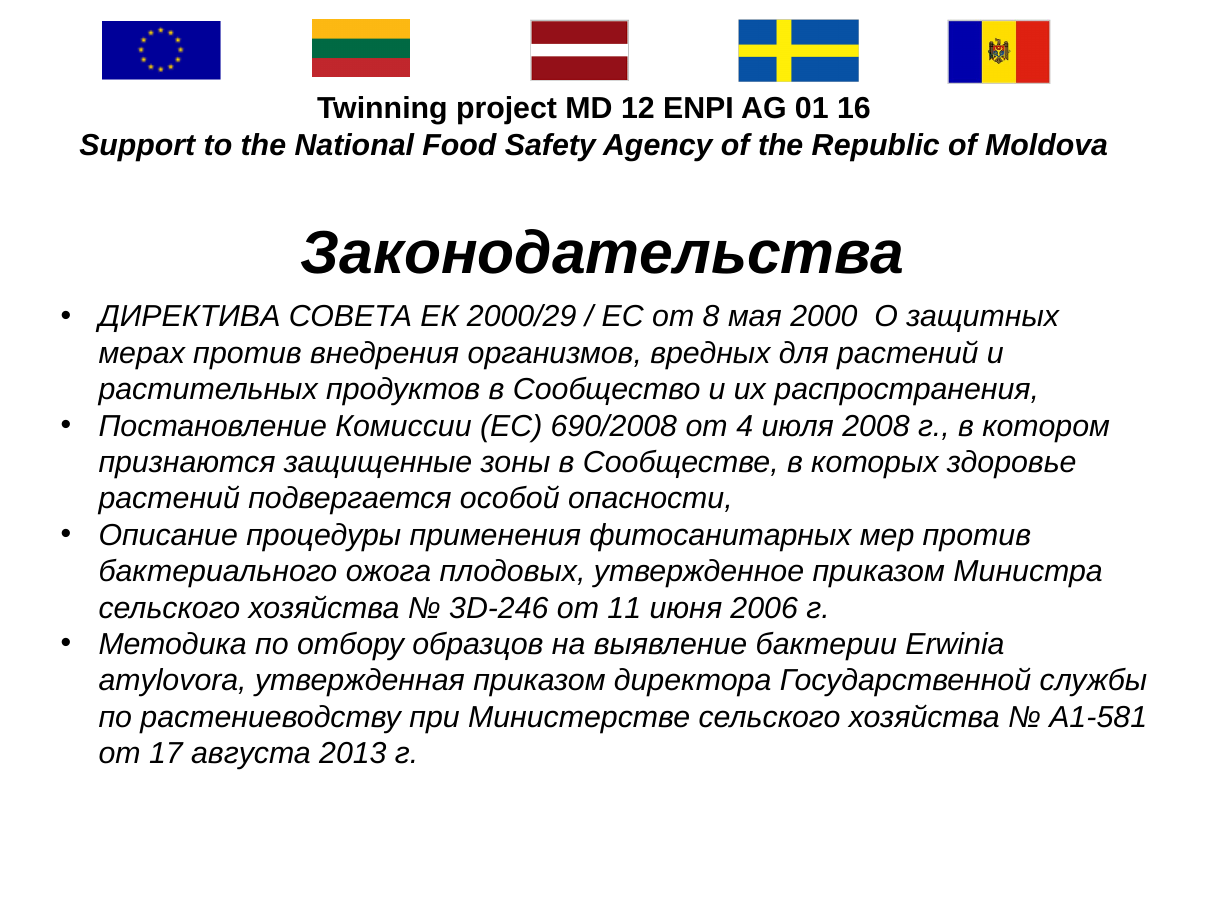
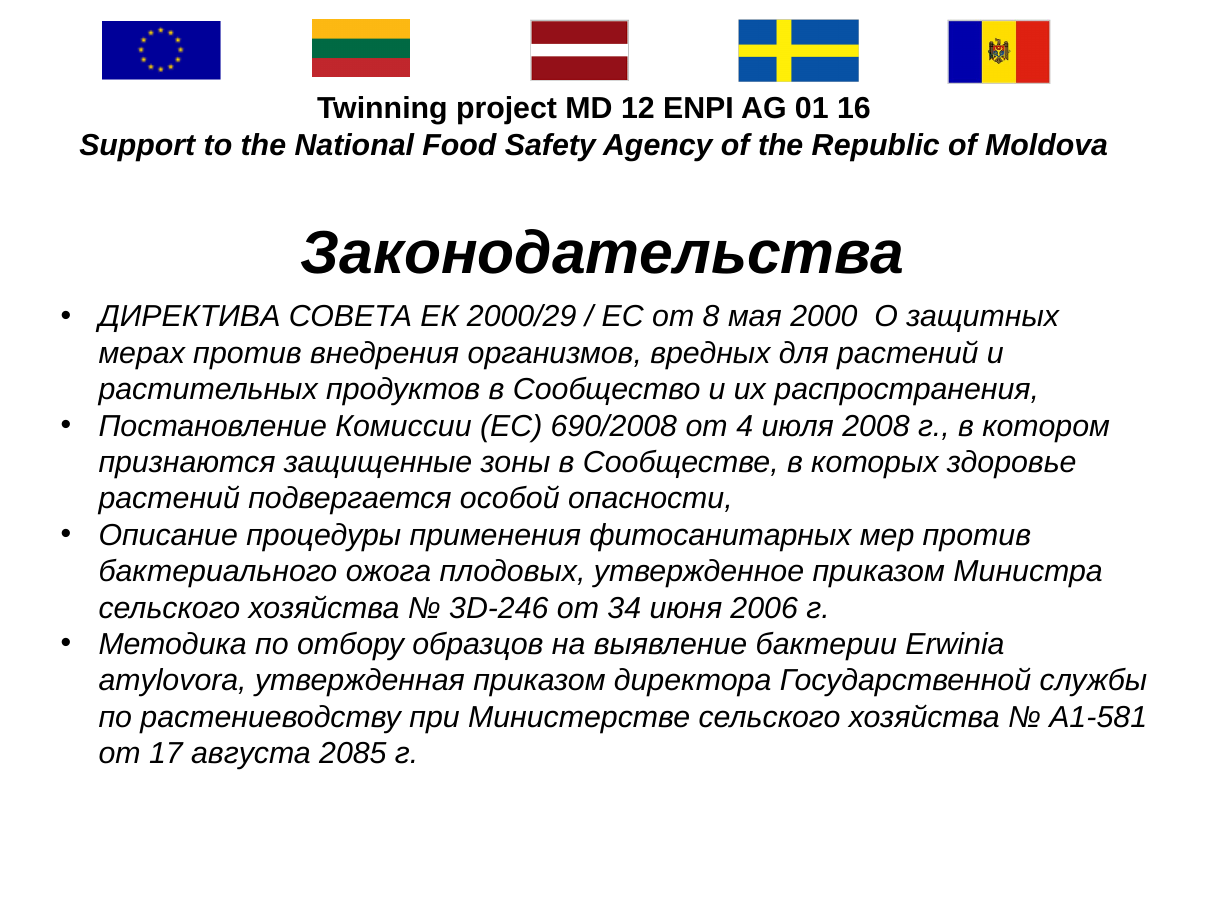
11: 11 -> 34
2013: 2013 -> 2085
